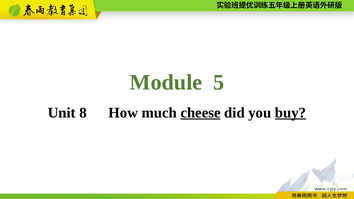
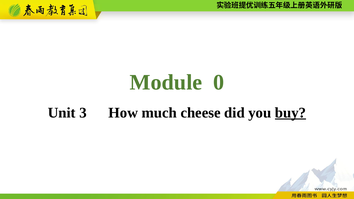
5: 5 -> 0
8: 8 -> 3
cheese underline: present -> none
